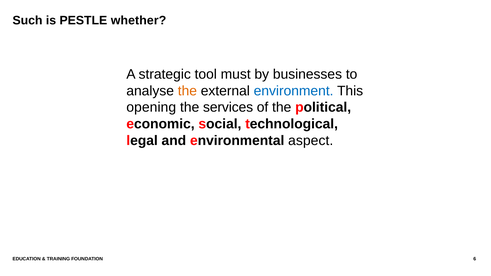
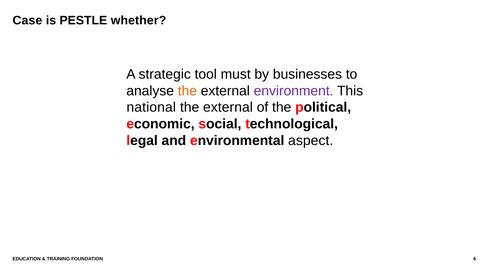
Such: Such -> Case
environment colour: blue -> purple
opening: opening -> national
services at (228, 107): services -> external
